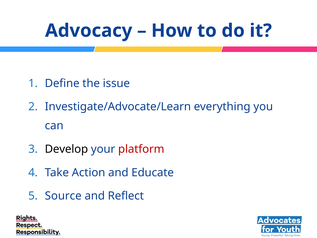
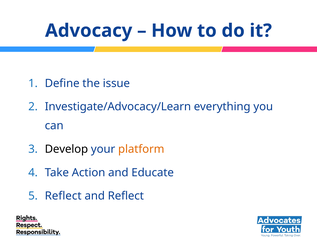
Investigate/Advocate/Learn: Investigate/Advocate/Learn -> Investigate/Advocacy/Learn
platform colour: red -> orange
Source at (63, 196): Source -> Reflect
